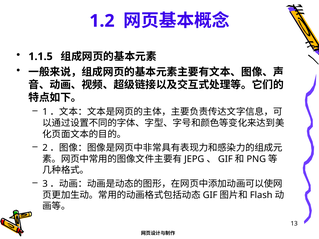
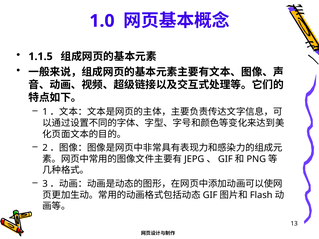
1.2: 1.2 -> 1.0
